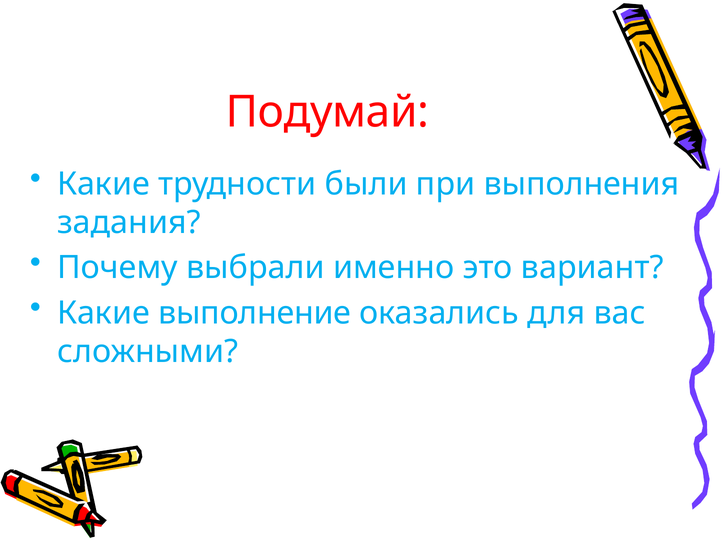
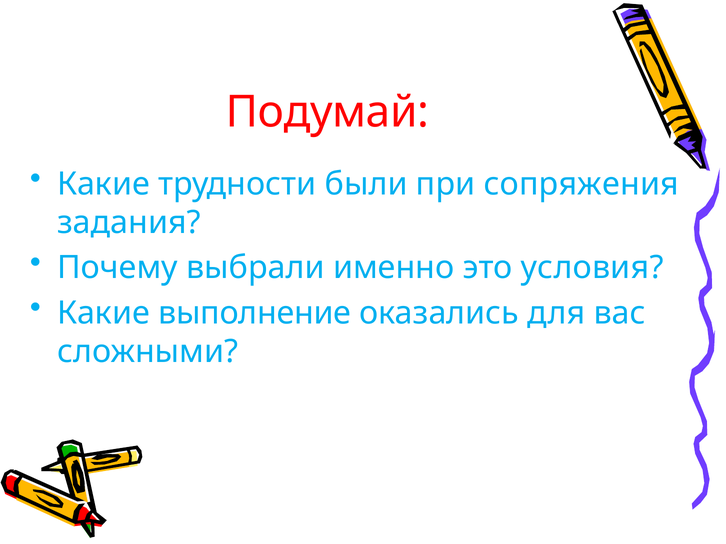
выполнения: выполнения -> сопряжения
вариант: вариант -> условия
